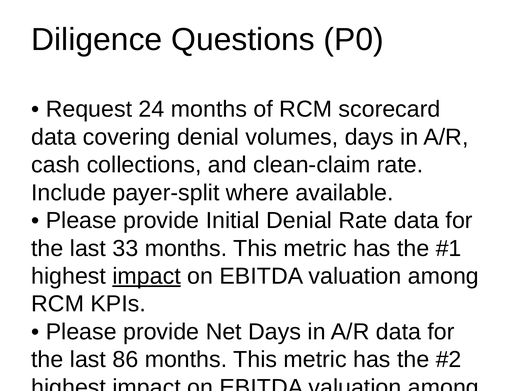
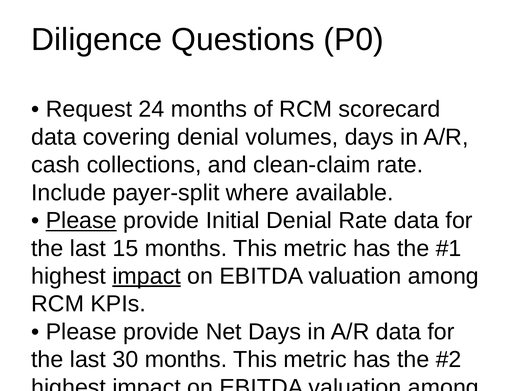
Please at (81, 221) underline: none -> present
33: 33 -> 15
86: 86 -> 30
